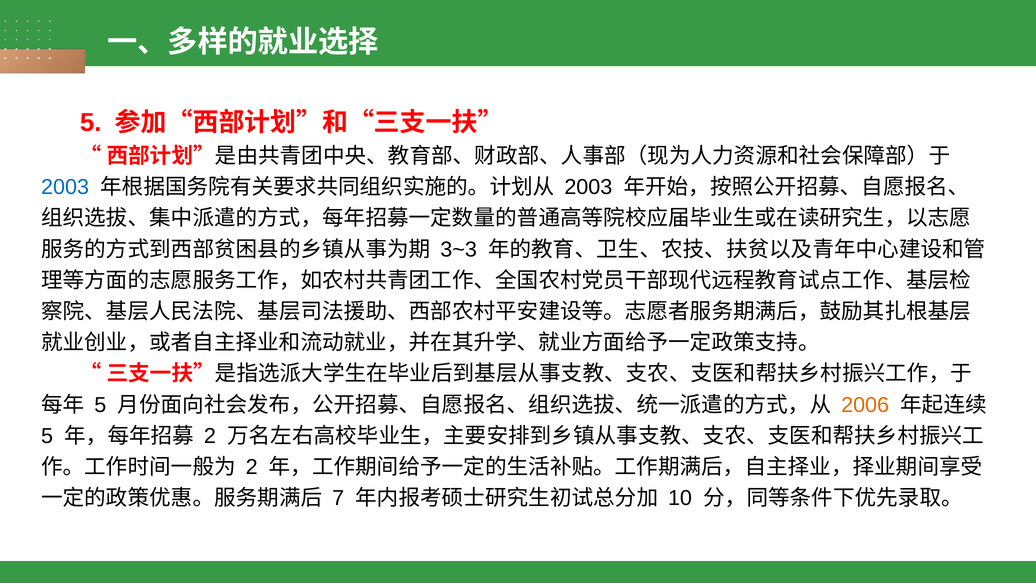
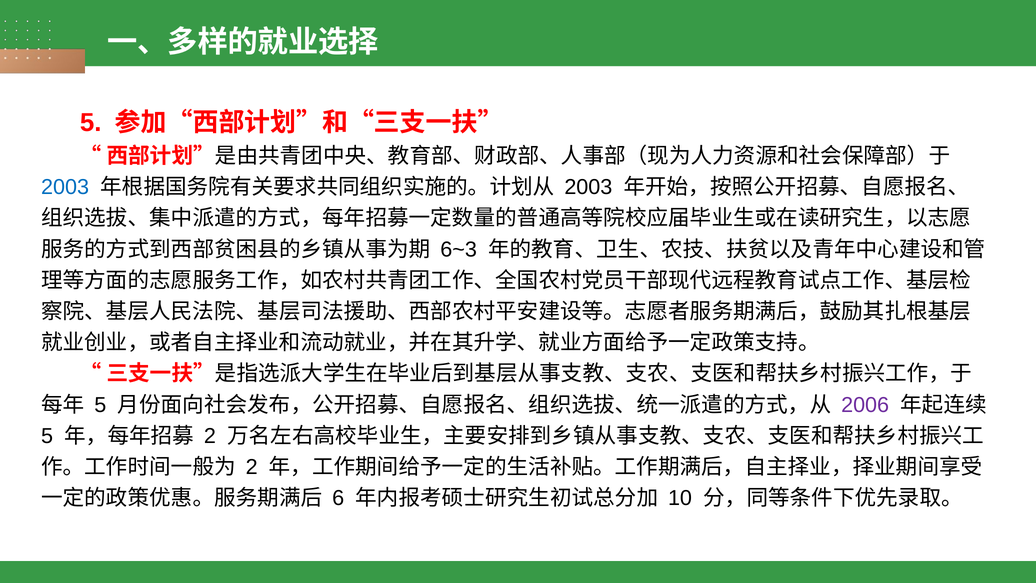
3~3: 3~3 -> 6~3
2006 colour: orange -> purple
7: 7 -> 6
